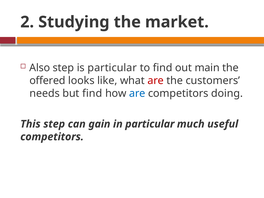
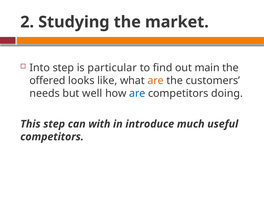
Also: Also -> Into
are at (156, 81) colour: red -> orange
but find: find -> well
gain: gain -> with
in particular: particular -> introduce
